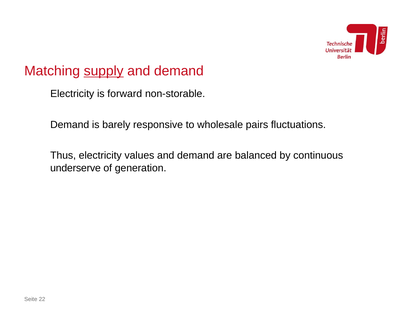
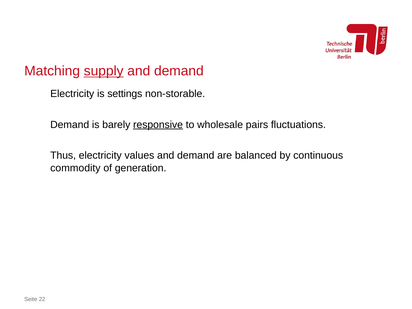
forward: forward -> settings
responsive underline: none -> present
underserve: underserve -> commodity
